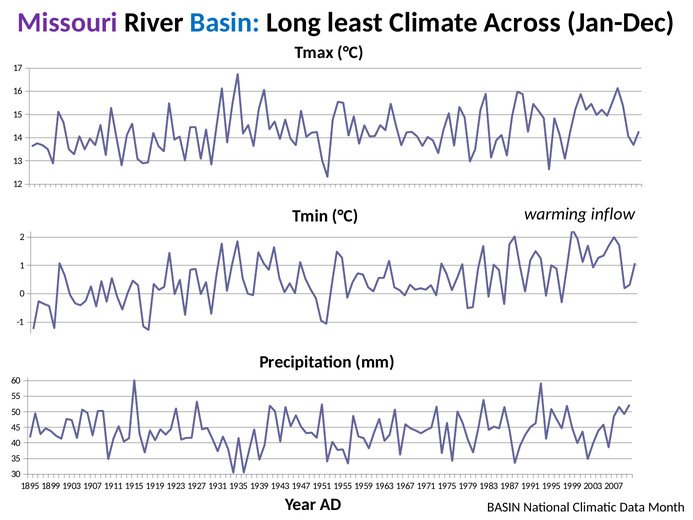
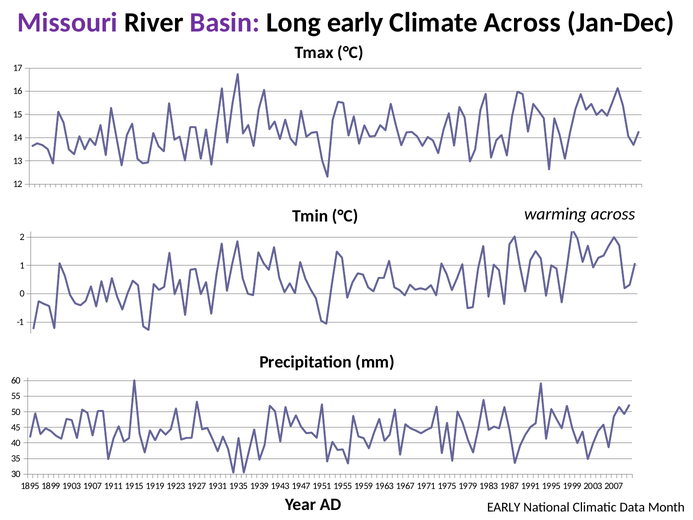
Basin at (225, 22) colour: blue -> purple
Long least: least -> early
warming inflow: inflow -> across
AD BASIN: BASIN -> EARLY
